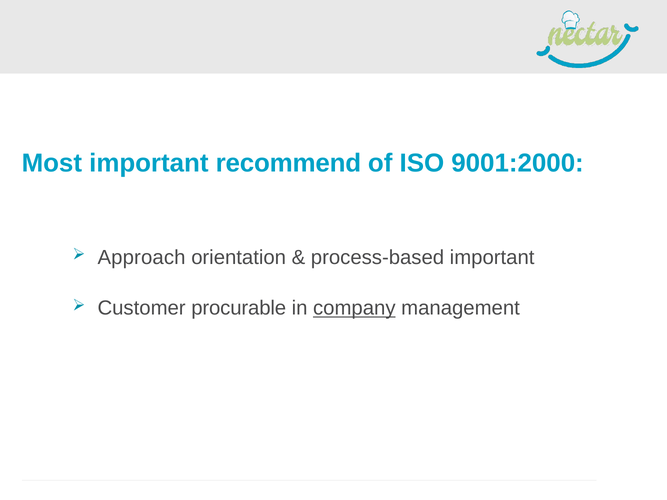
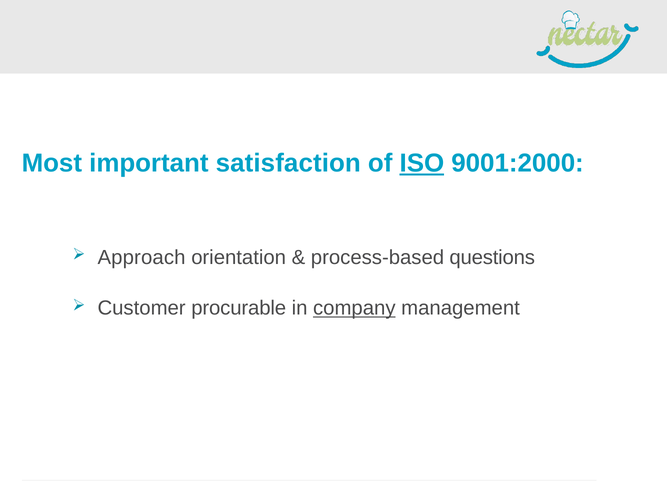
recommend: recommend -> satisfaction
ISO underline: none -> present
process-based important: important -> questions
